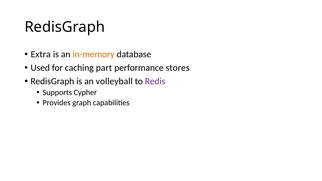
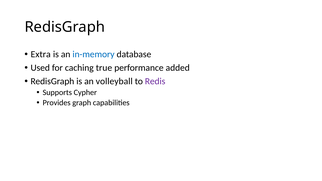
in-memory colour: orange -> blue
part: part -> true
stores: stores -> added
